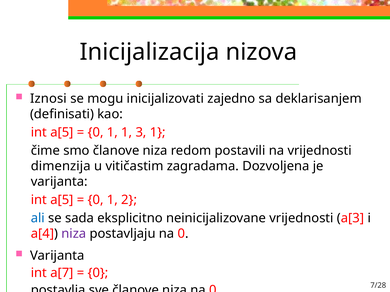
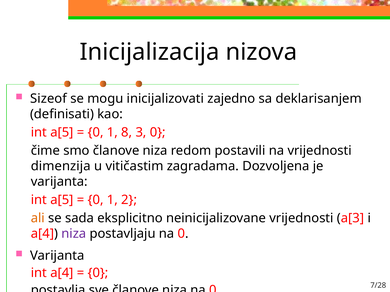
Iznosi: Iznosi -> Sizeof
1 1: 1 -> 8
3 1: 1 -> 0
ali colour: blue -> orange
int a[7: a[7 -> a[4
